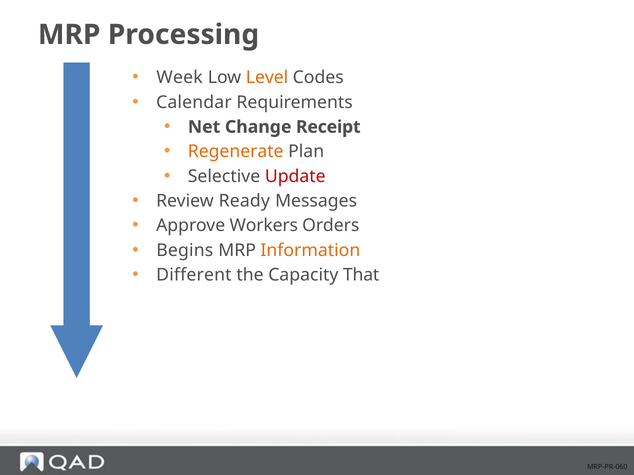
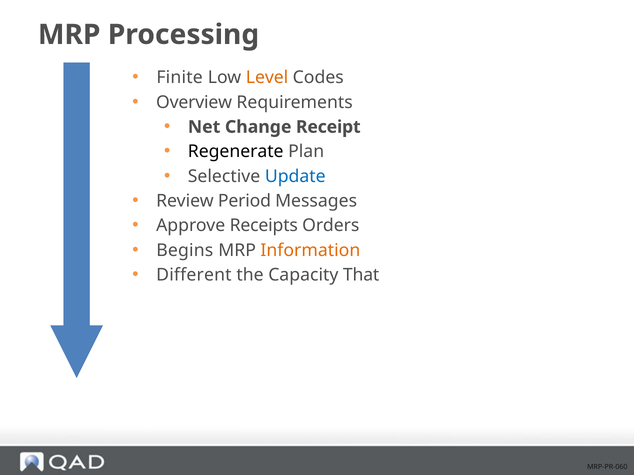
Week: Week -> Finite
Calendar: Calendar -> Overview
Regenerate colour: orange -> black
Update colour: red -> blue
Ready: Ready -> Period
Workers: Workers -> Receipts
